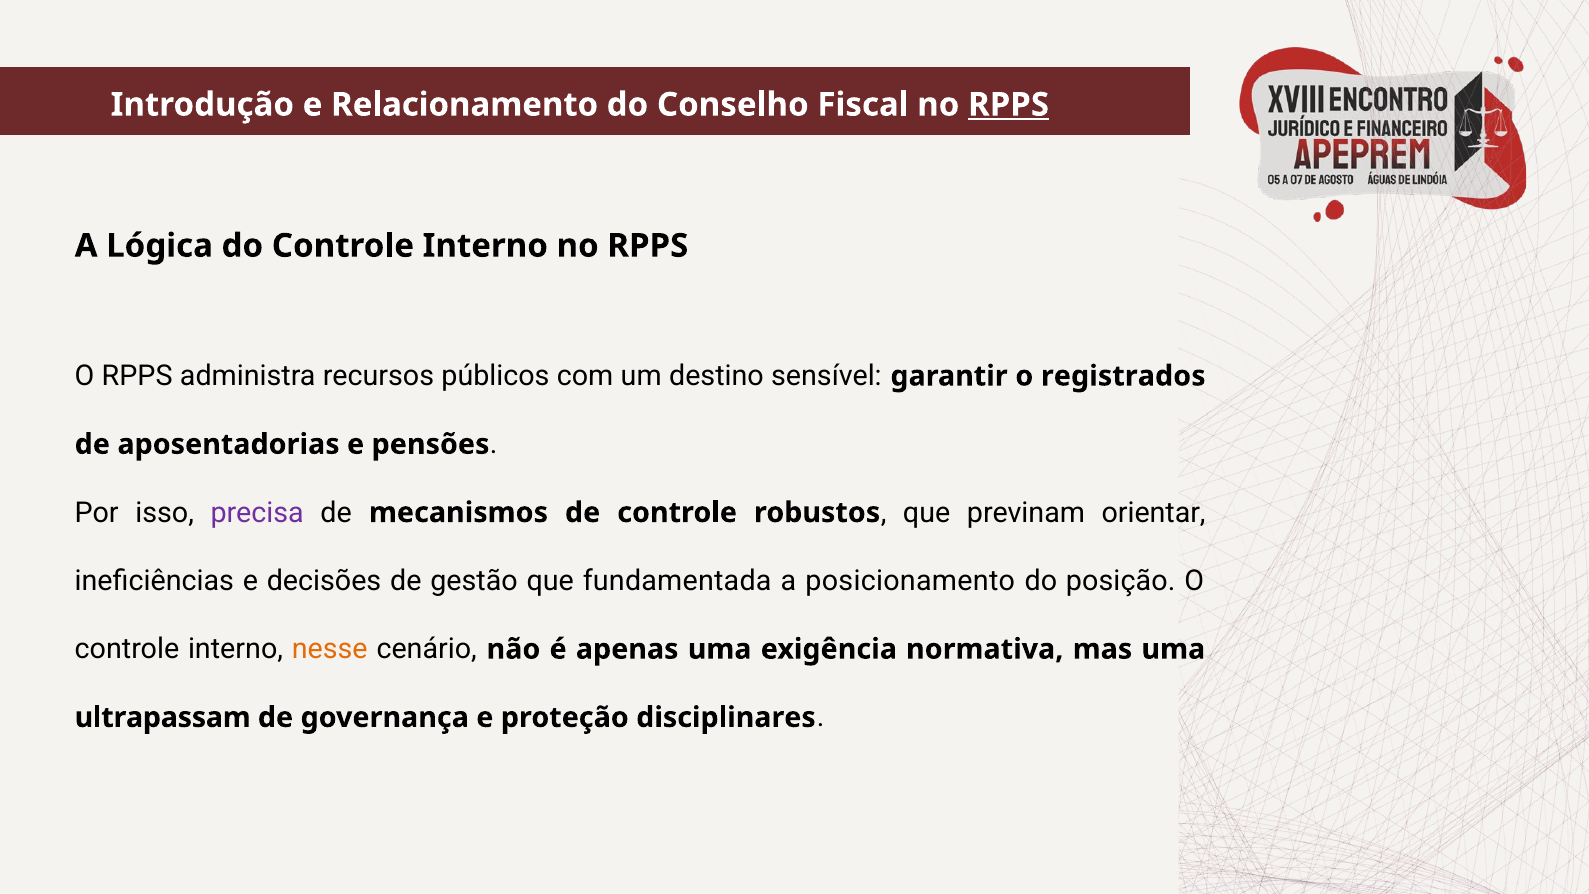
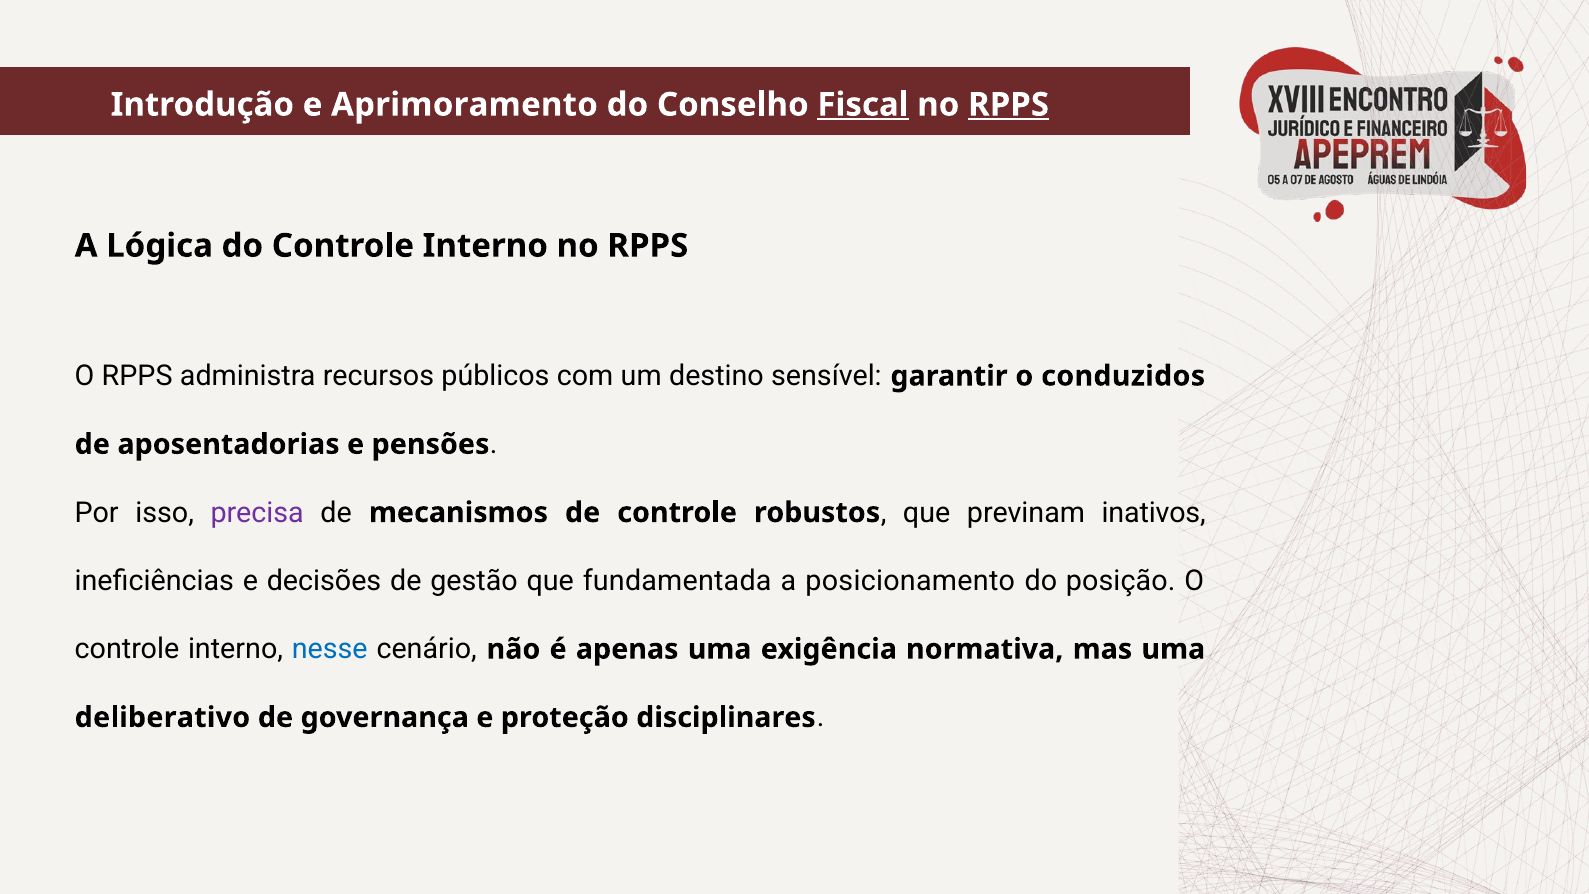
Relacionamento: Relacionamento -> Aprimoramento
Fiscal underline: none -> present
registrados: registrados -> conduzidos
orientar: orientar -> inativos
nesse colour: orange -> blue
ultrapassam: ultrapassam -> deliberativo
